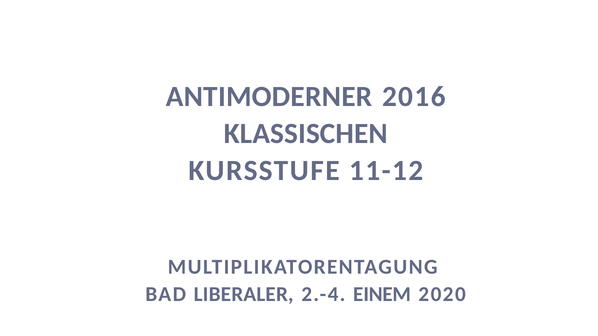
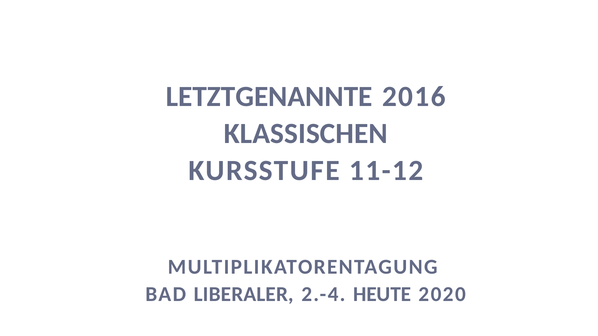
ANTIMODERNER: ANTIMODERNER -> LETZTGENANNTE
EINEM: EINEM -> HEUTE
